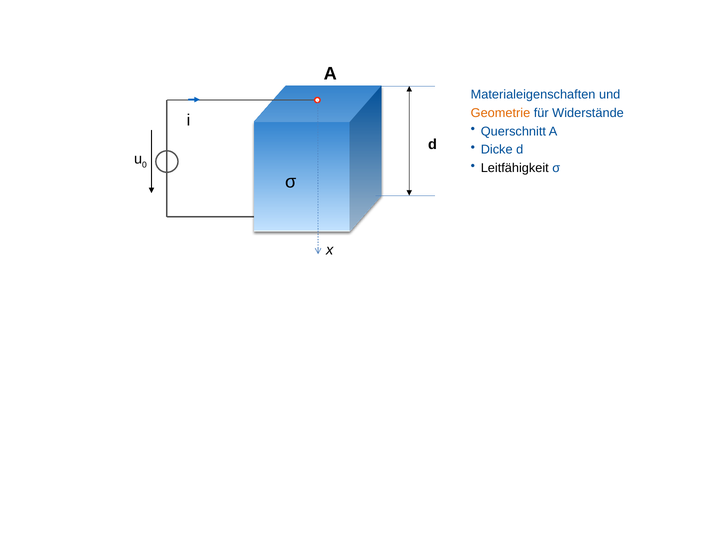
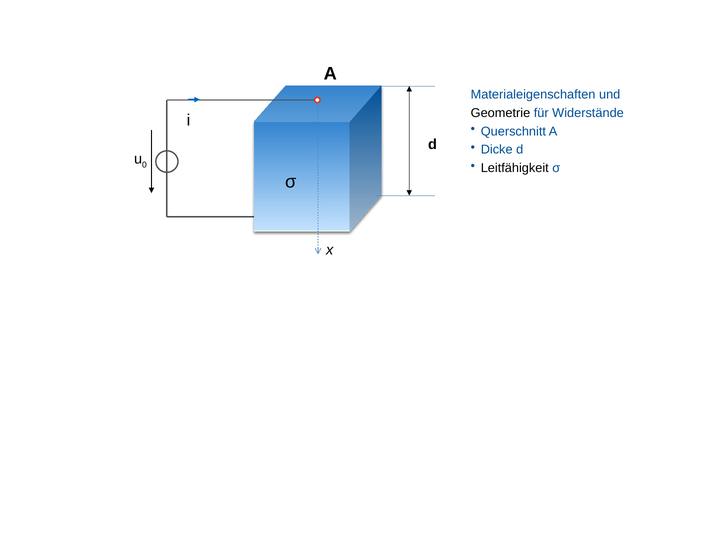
Geometrie colour: orange -> black
